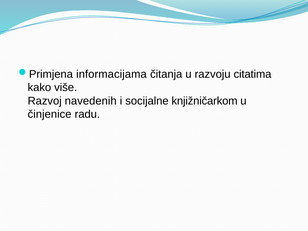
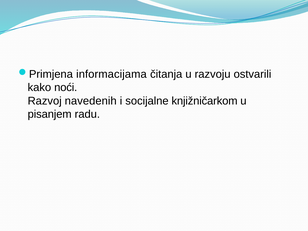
citatima: citatima -> ostvarili
više: više -> noći
činjenice: činjenice -> pisanjem
